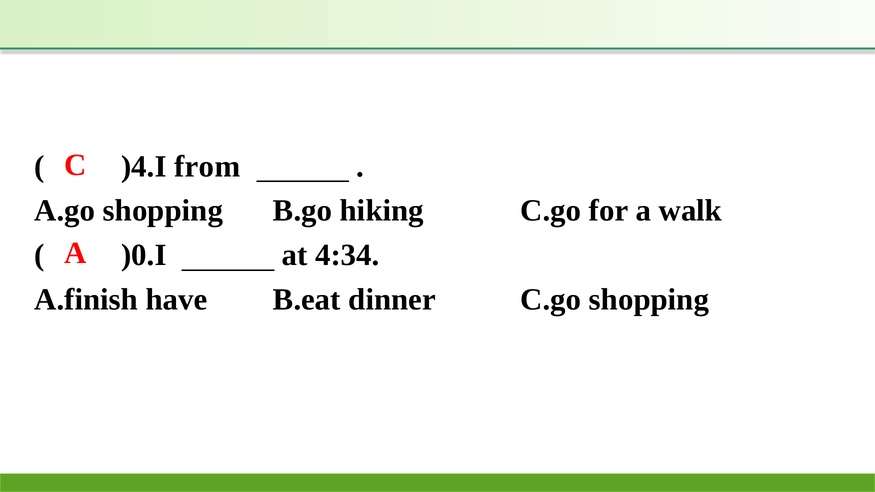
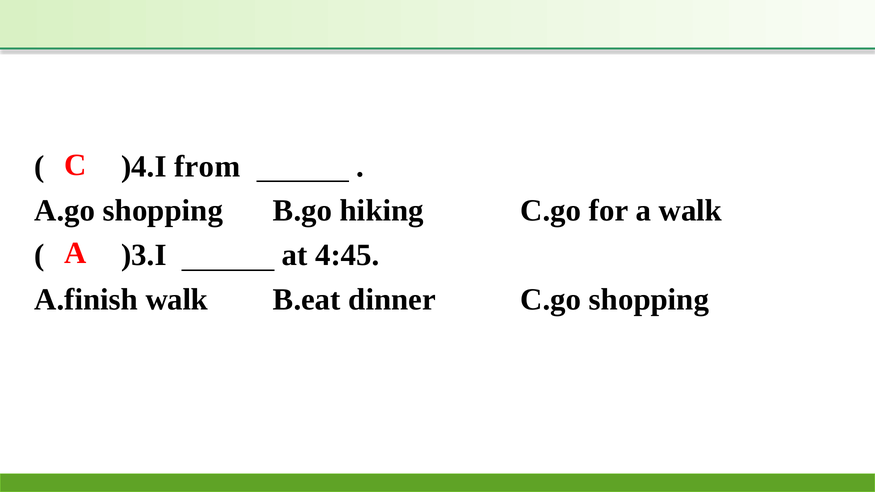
)0.I: )0.I -> )3.I
4:34: 4:34 -> 4:45
A.finish have: have -> walk
